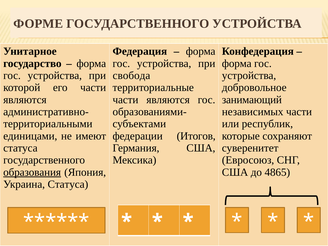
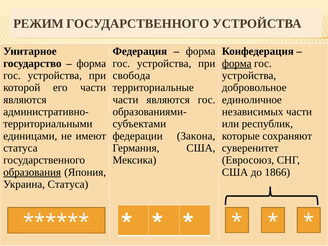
ФОРМЕ: ФОРМЕ -> РЕЖИМ
форма at (237, 63) underline: none -> present
занимающий: занимающий -> единоличное
Итогов: Итогов -> Закона
4865: 4865 -> 1866
